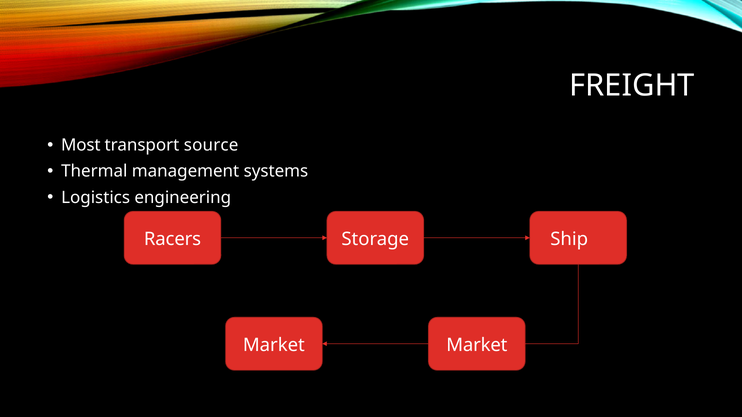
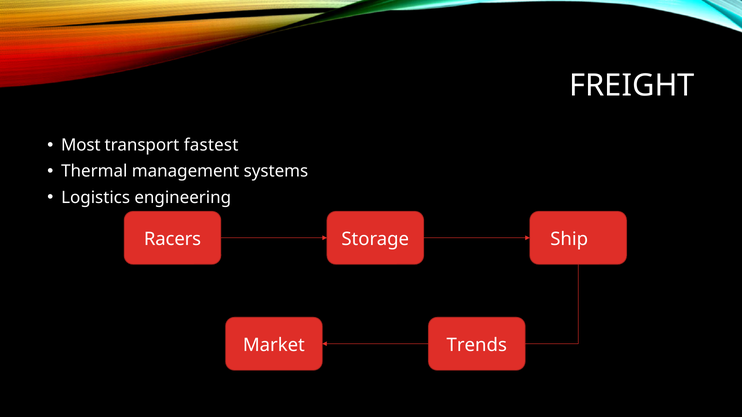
source: source -> fastest
Market Market: Market -> Trends
